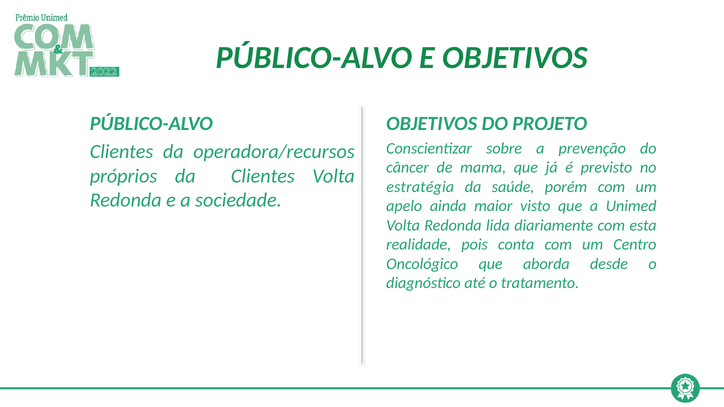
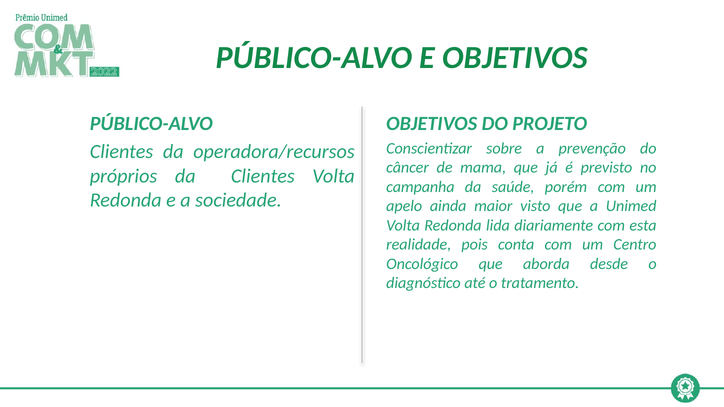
estratégia: estratégia -> campanha
